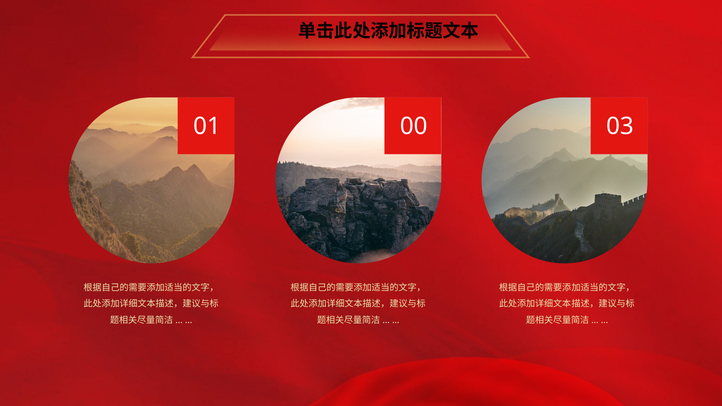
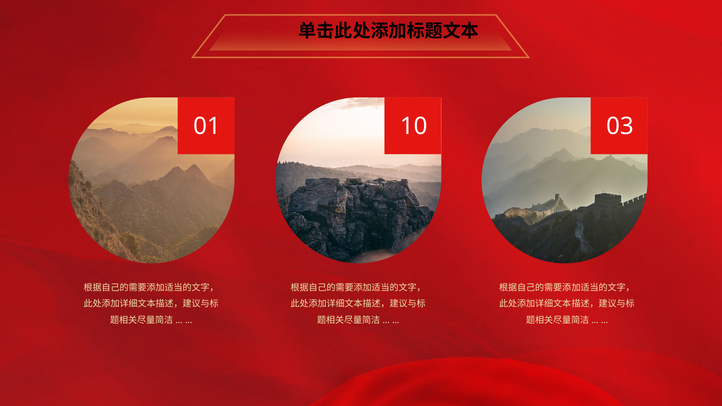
00: 00 -> 10
